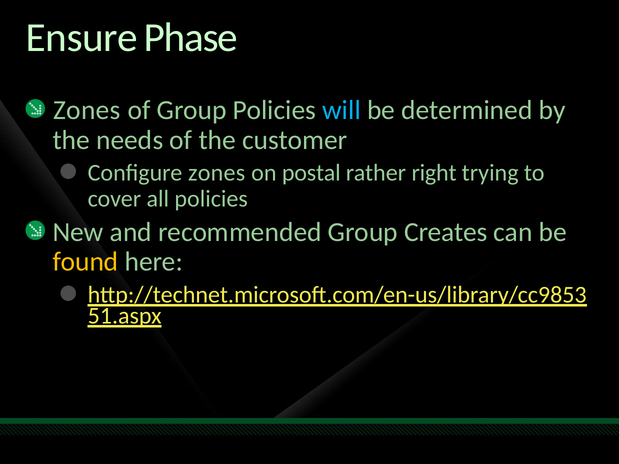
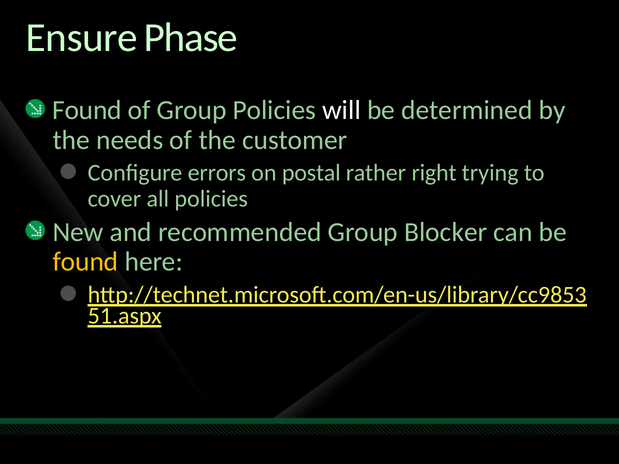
Zones at (87, 110): Zones -> Found
will colour: light blue -> white
Configure zones: zones -> errors
Creates: Creates -> Blocker
